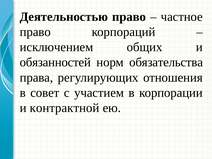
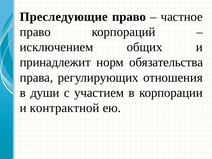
Деятельностью: Деятельностью -> Преследующие
обязанностей: обязанностей -> принадлежит
совет: совет -> души
